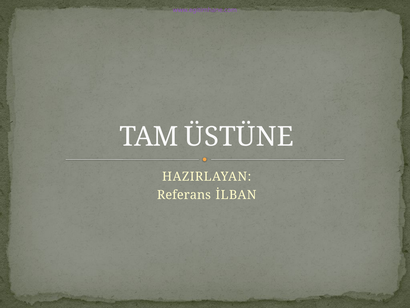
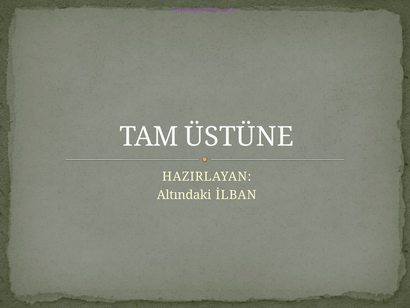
Referans: Referans -> Altındaki
